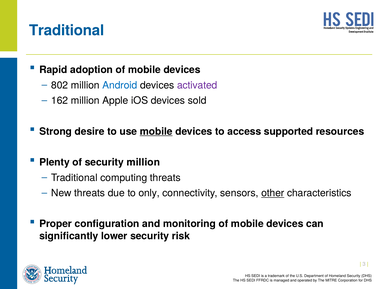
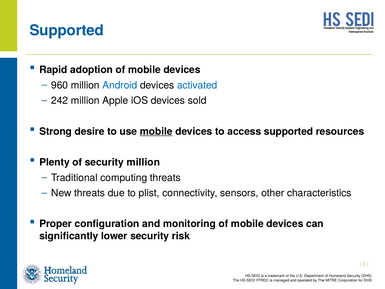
Traditional at (67, 30): Traditional -> Supported
802: 802 -> 960
activated colour: purple -> blue
162: 162 -> 242
only: only -> plist
other underline: present -> none
